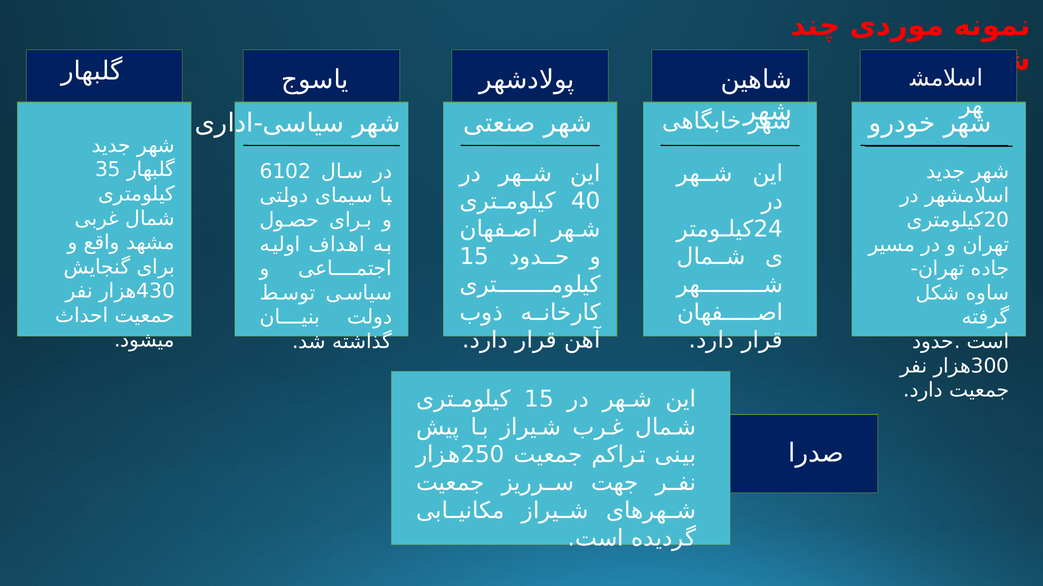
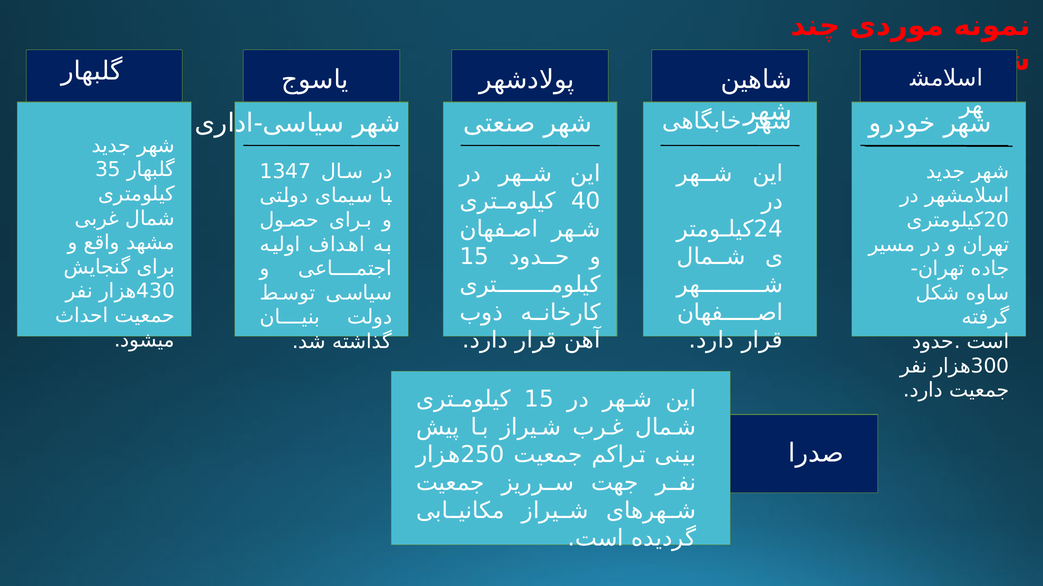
6102: 6102 -> 1347
